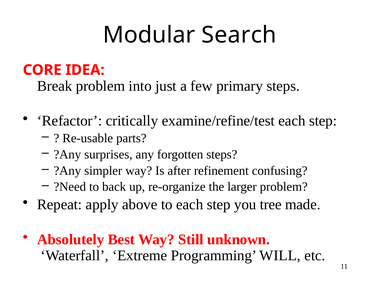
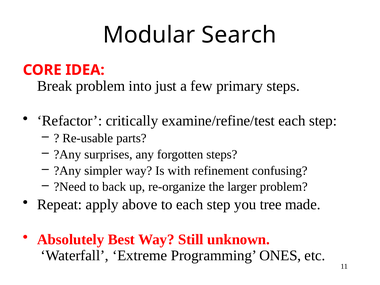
after: after -> with
WILL: WILL -> ONES
